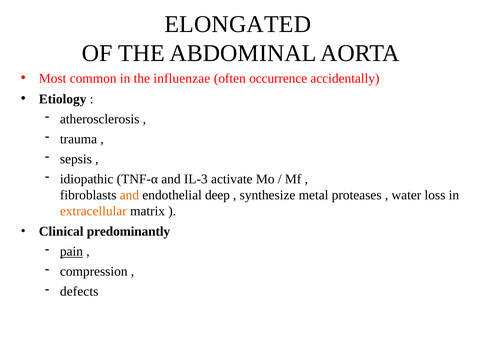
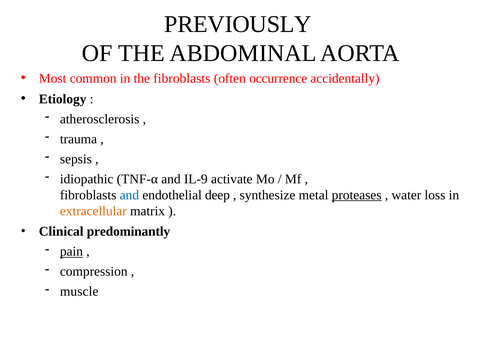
ELONGATED: ELONGATED -> PREVIOUSLY
the influenzae: influenzae -> fibroblasts
IL-3: IL-3 -> IL-9
and at (129, 195) colour: orange -> blue
proteases underline: none -> present
defects: defects -> muscle
